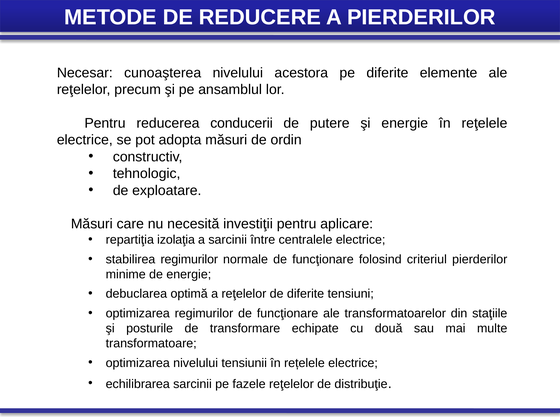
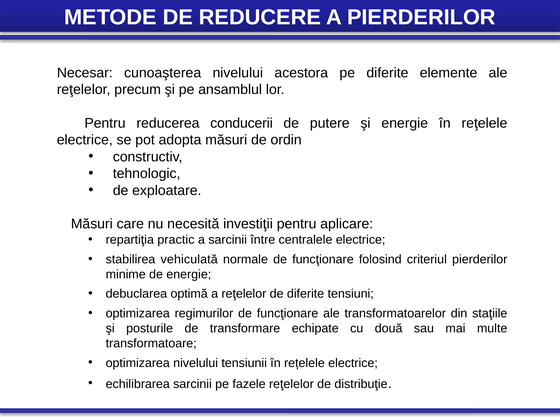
izolaţia: izolaţia -> practic
stabilirea regimurilor: regimurilor -> vehiculată
